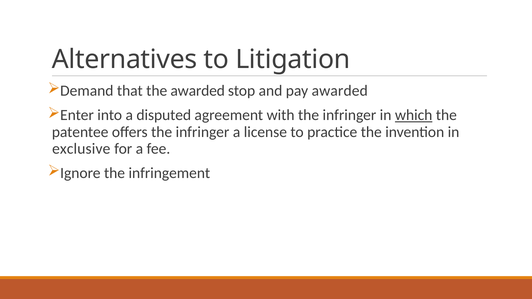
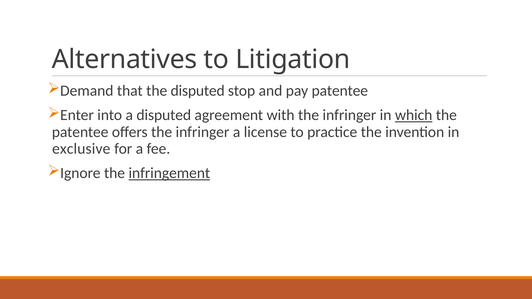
the awarded: awarded -> disputed
pay awarded: awarded -> patentee
infringement underline: none -> present
